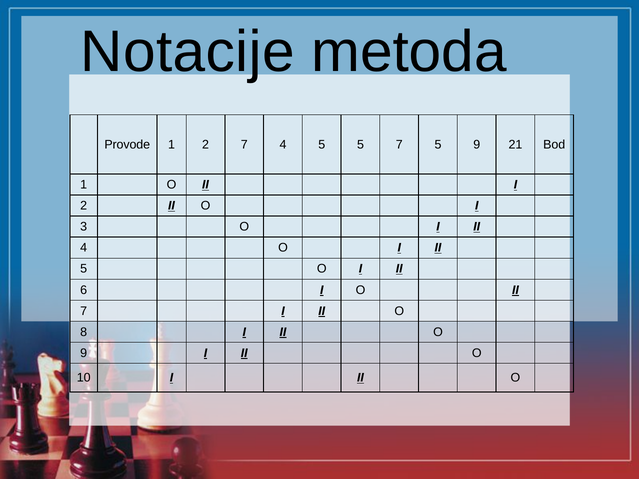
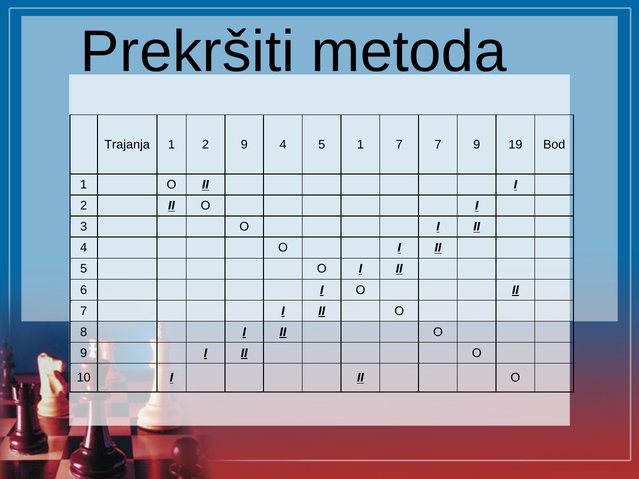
Notacije: Notacije -> Prekršiti
Provode: Provode -> Trajanja
2 7: 7 -> 9
5 5: 5 -> 1
7 5: 5 -> 7
21: 21 -> 19
